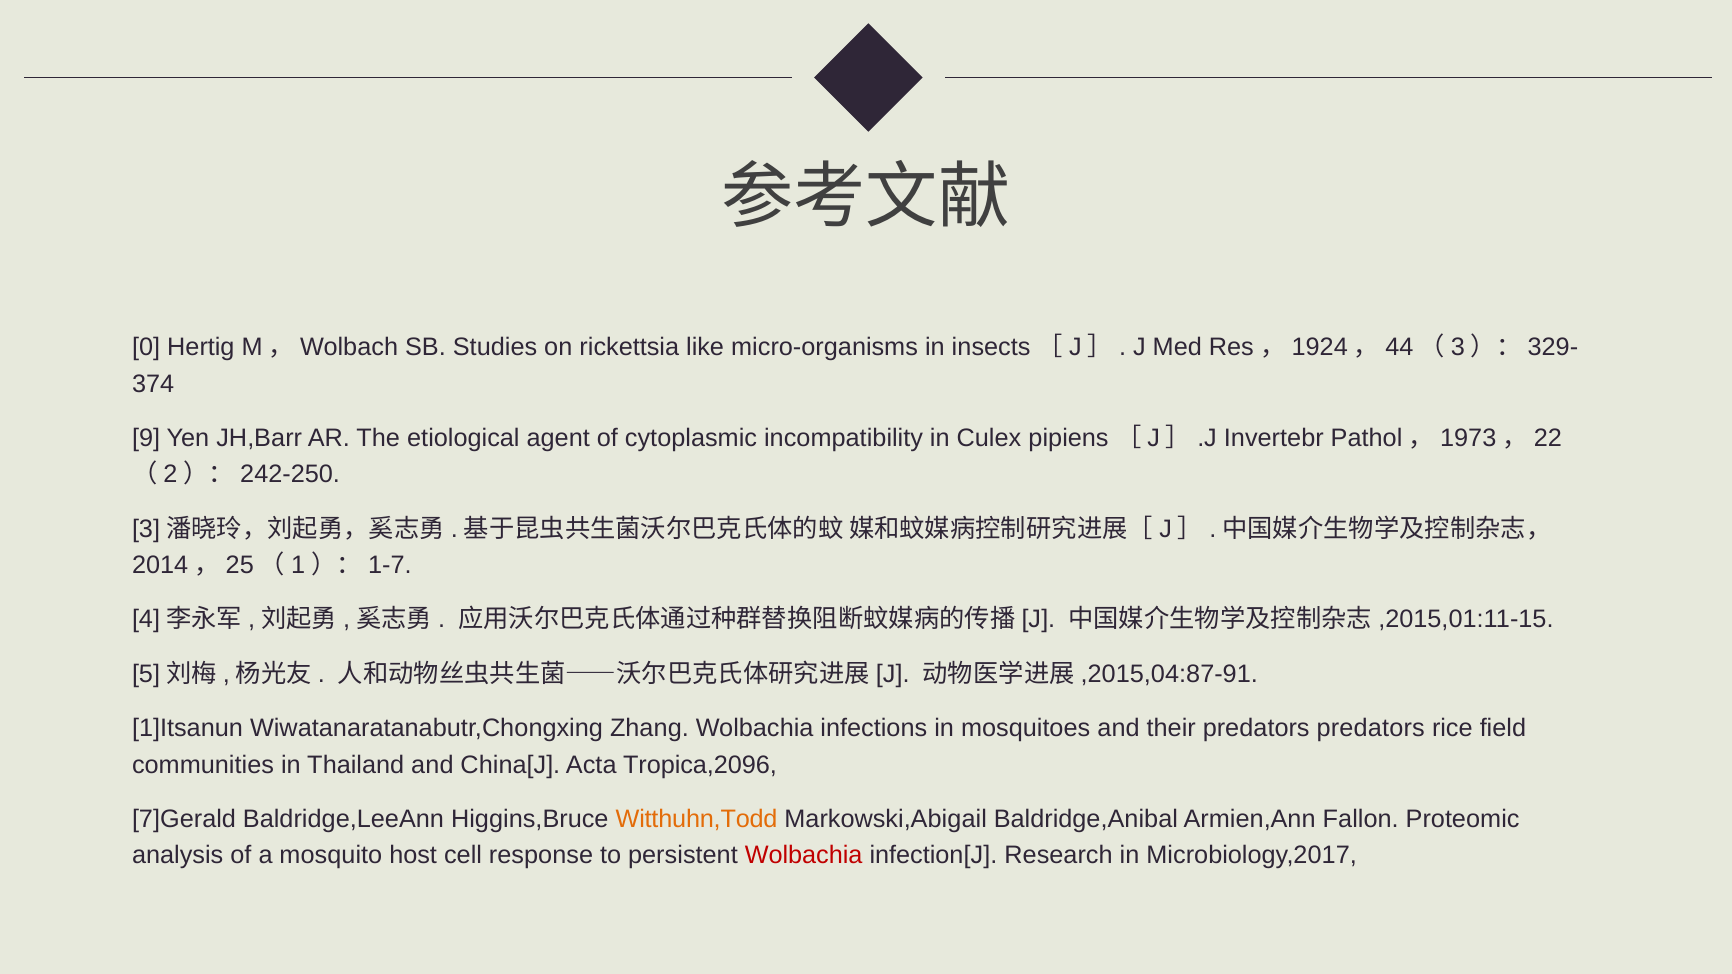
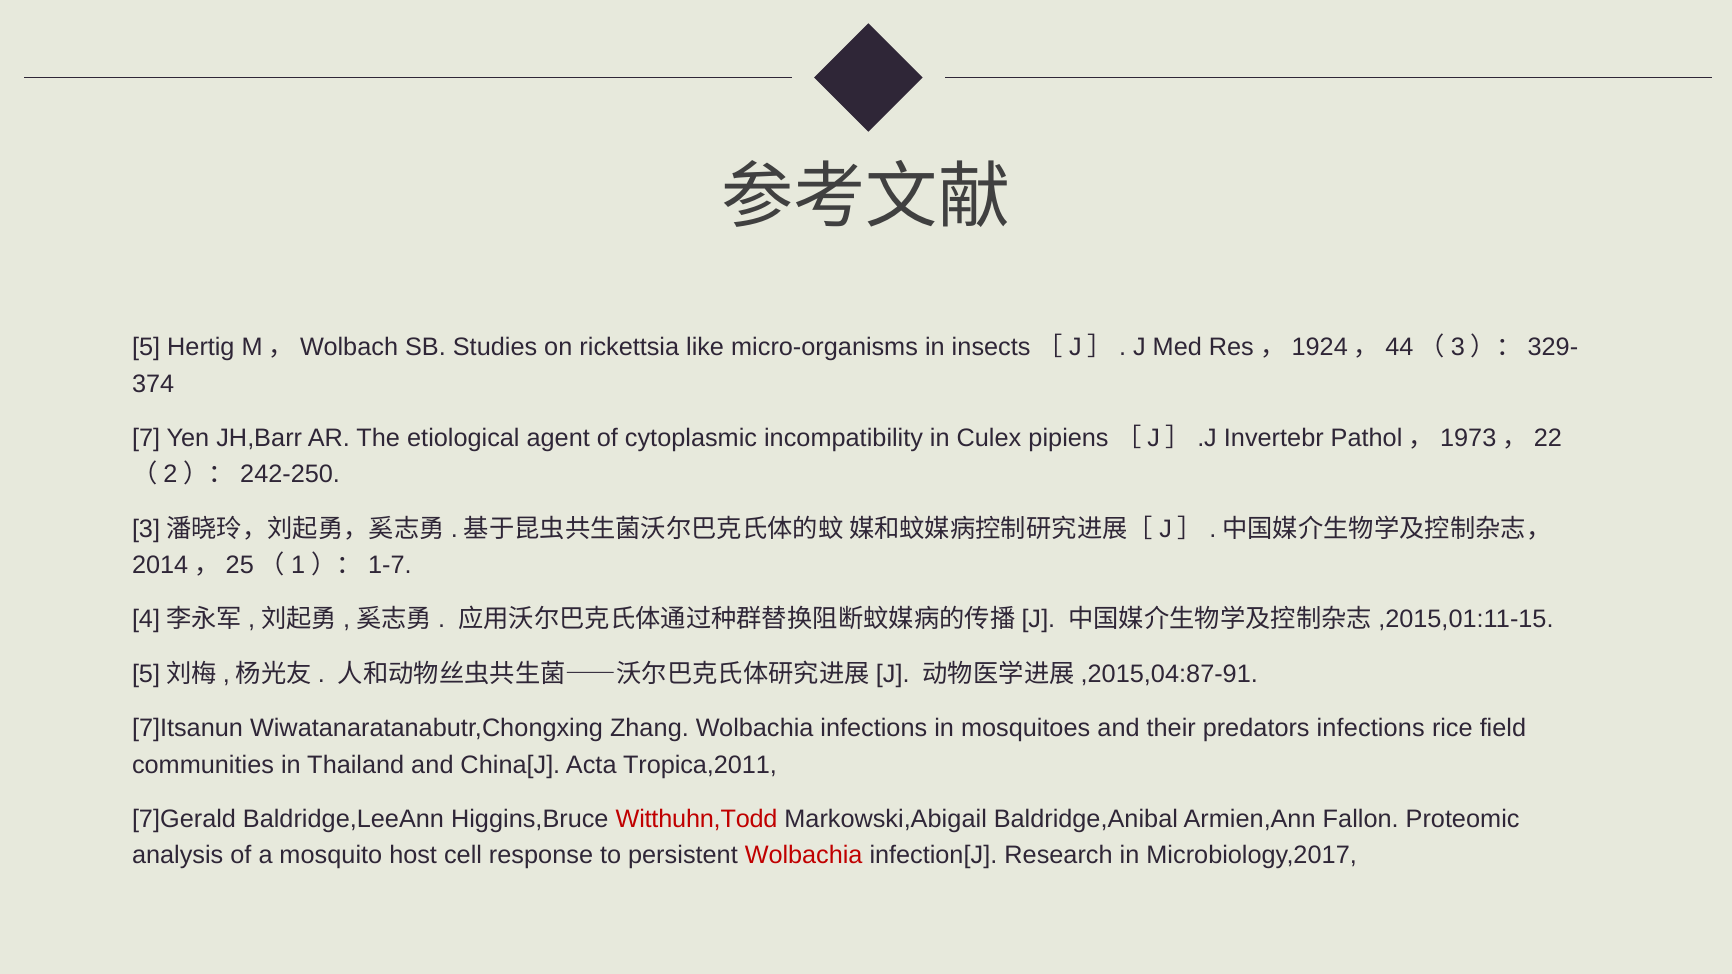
0: 0 -> 5
9: 9 -> 7
1]Itsanun: 1]Itsanun -> 7]Itsanun
predators predators: predators -> infections
Tropica,2096: Tropica,2096 -> Tropica,2011
Witthuhn,Todd colour: orange -> red
